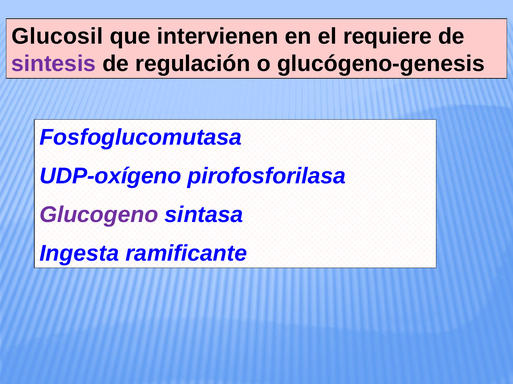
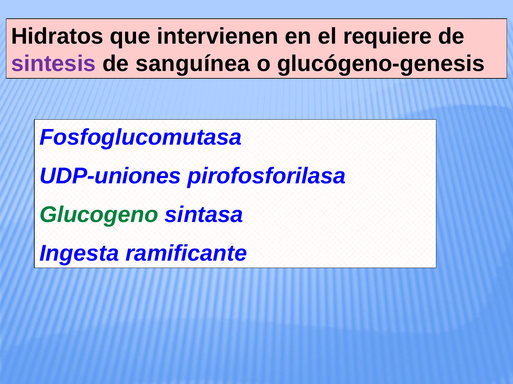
Glucosil: Glucosil -> Hidratos
regulación: regulación -> sanguínea
UDP-oxígeno: UDP-oxígeno -> UDP-uniones
Glucogeno colour: purple -> green
